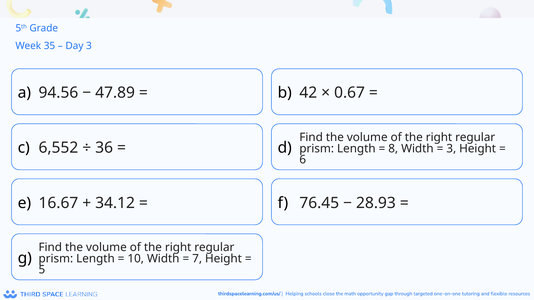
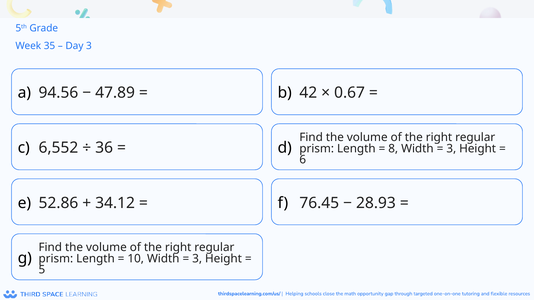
16.67: 16.67 -> 52.86
7 at (197, 259): 7 -> 3
